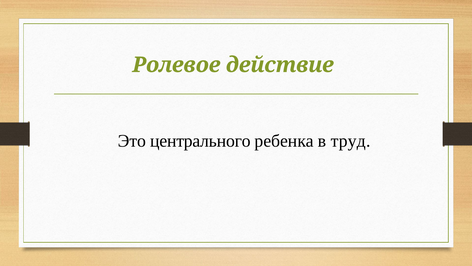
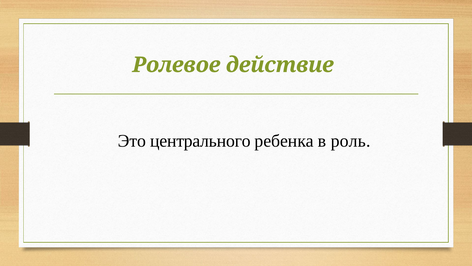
труд: труд -> роль
